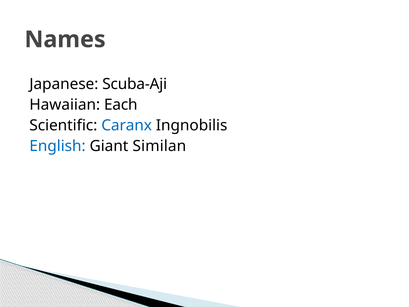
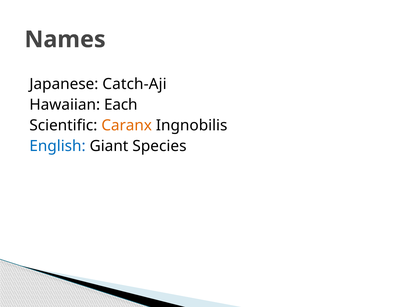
Scuba-Aji: Scuba-Aji -> Catch-Aji
Caranx colour: blue -> orange
Similan: Similan -> Species
